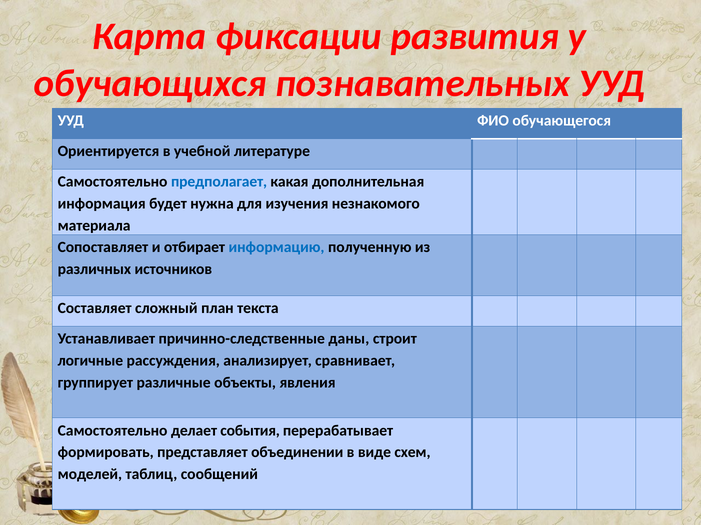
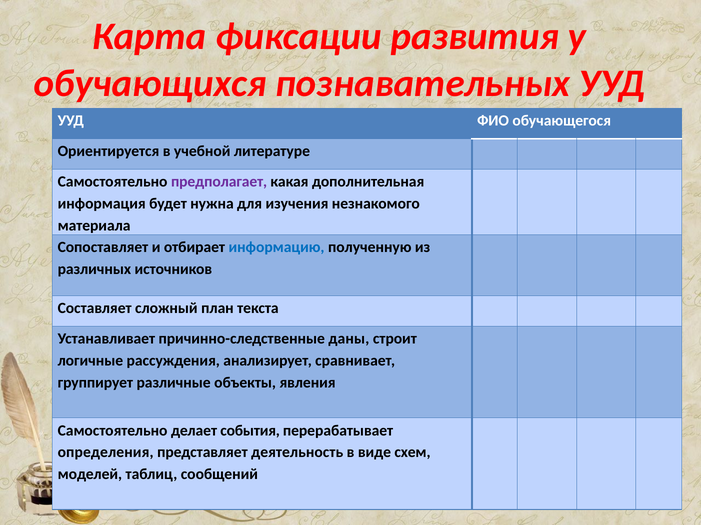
предполагает colour: blue -> purple
формировать: формировать -> определения
объединении: объединении -> деятельность
